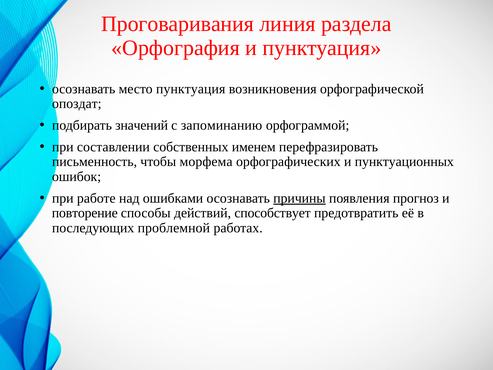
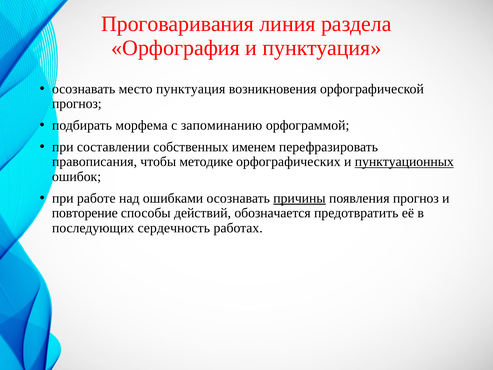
опоздат at (77, 104): опоздат -> прогноз
значений: значений -> морфема
письменность: письменность -> правописания
морфема: морфема -> методике
пунктуационных underline: none -> present
способствует: способствует -> обозначается
проблемной: проблемной -> сердечность
